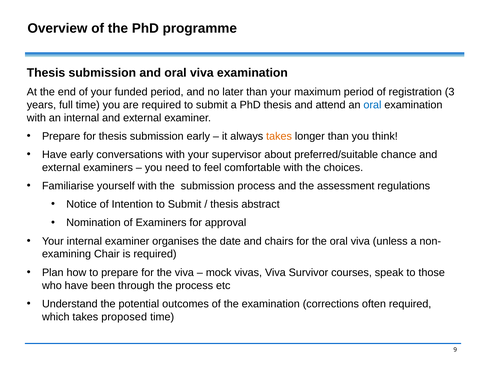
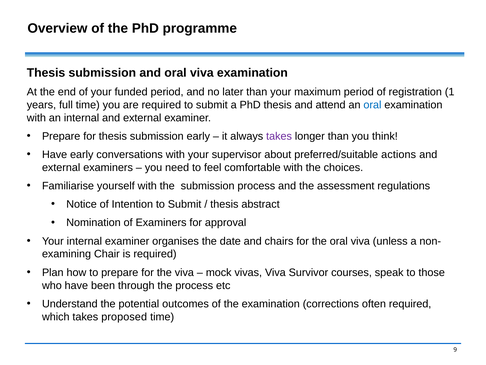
3: 3 -> 1
takes at (279, 136) colour: orange -> purple
chance: chance -> actions
